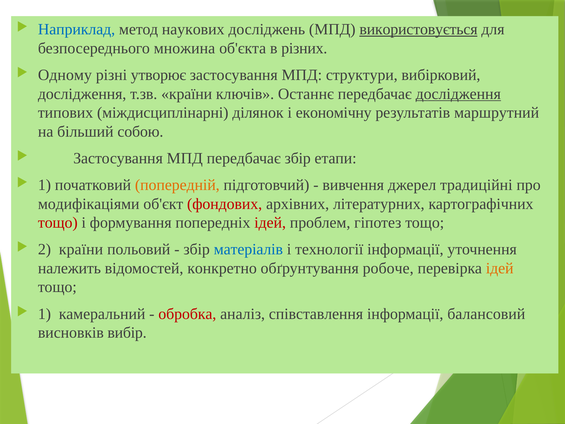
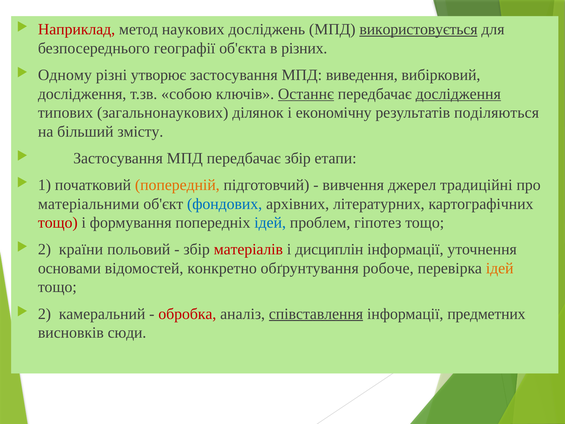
Наприклад colour: blue -> red
множина: множина -> географії
структури: структури -> виведення
т.зв країни: країни -> собою
Останнє underline: none -> present
міждисциплінарні: міждисциплінарні -> загальнонаукових
маршрутний: маршрутний -> поділяються
собою: собою -> змісту
модифікаціями: модифікаціями -> матеріальними
фондових colour: red -> blue
ідей at (270, 223) colour: red -> blue
матеріалів colour: blue -> red
технології: технології -> дисциплін
належить: належить -> основами
1 at (44, 314): 1 -> 2
співставлення underline: none -> present
балансовий: балансовий -> предметних
вибір: вибір -> сюди
